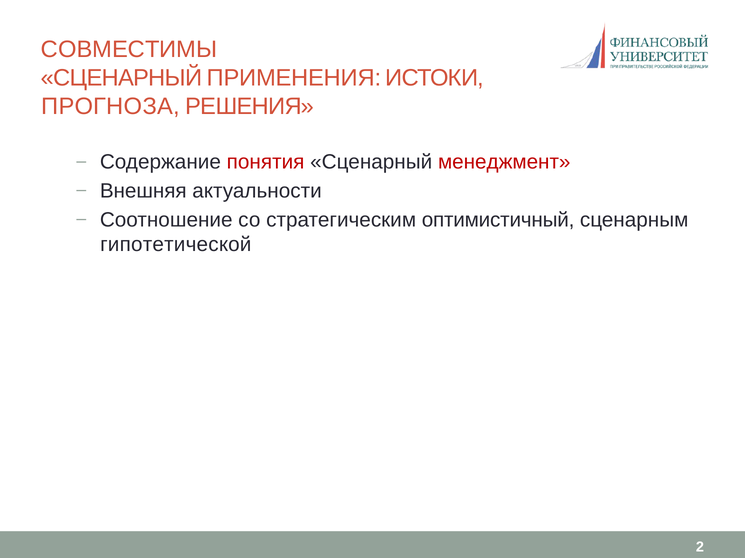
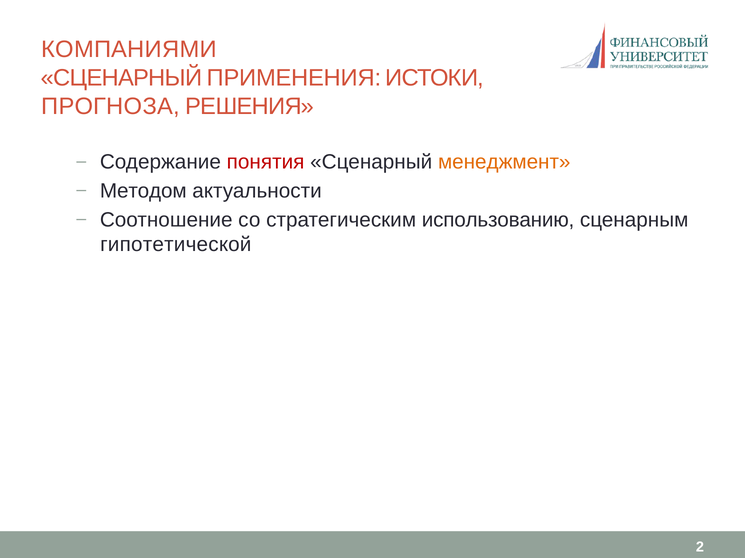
СОВМЕСТИМЫ: СОВМЕСТИМЫ -> КОМПАНИЯМИ
менеджмент colour: red -> orange
Внешняя: Внешняя -> Методом
оптимистичный: оптимистичный -> использованию
